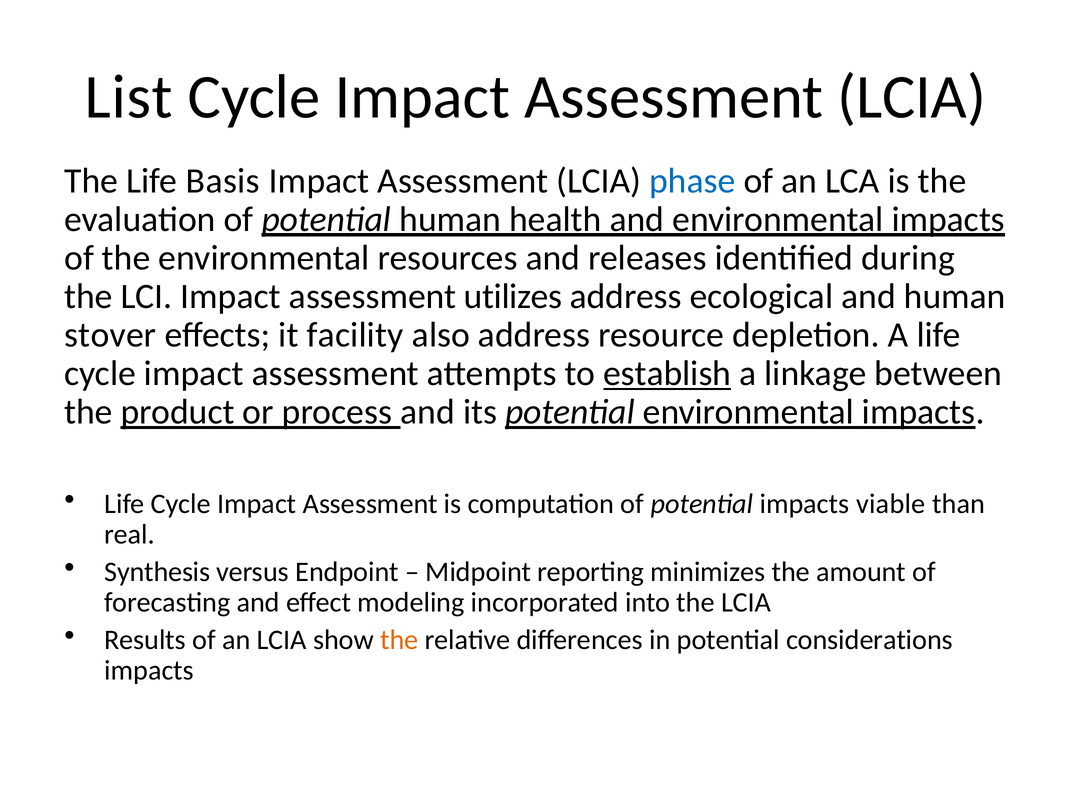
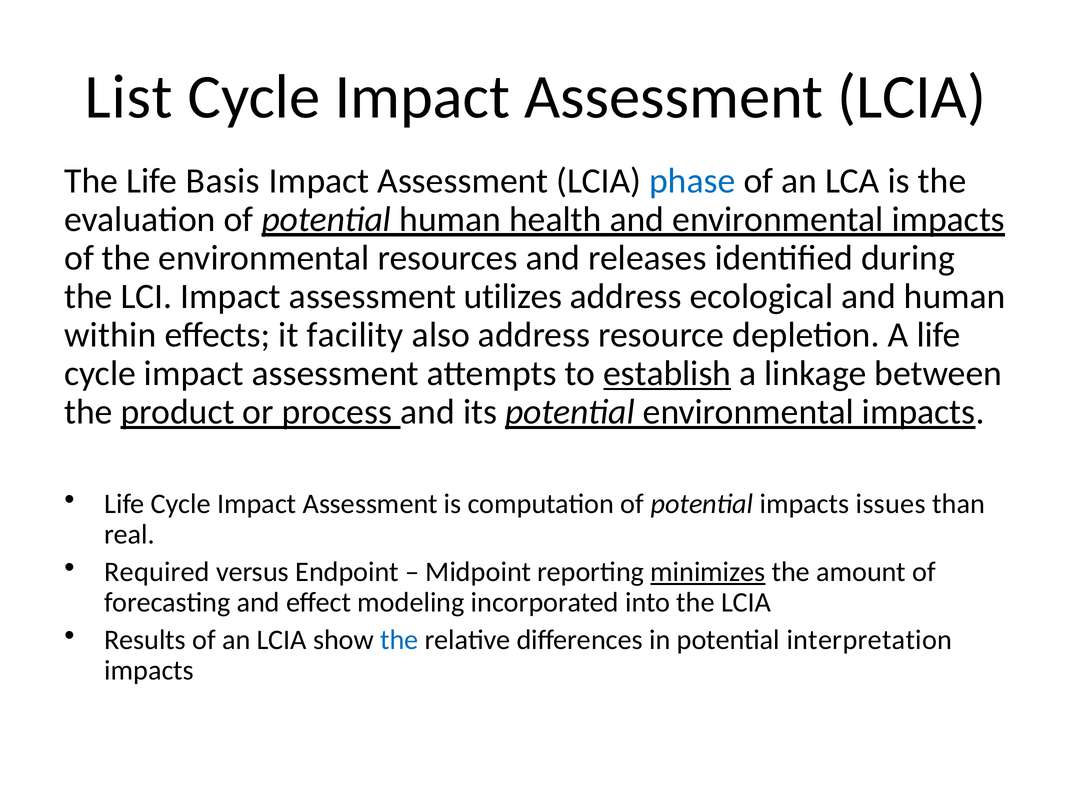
stover: stover -> within
viable: viable -> issues
Synthesis: Synthesis -> Required
minimizes underline: none -> present
the at (399, 640) colour: orange -> blue
considerations: considerations -> interpretation
